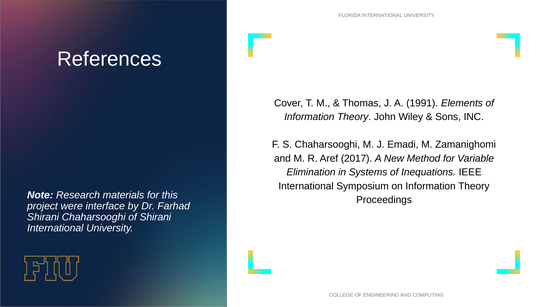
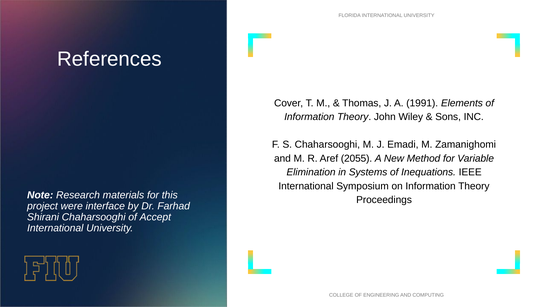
2017: 2017 -> 2055
of Shirani: Shirani -> Accept
